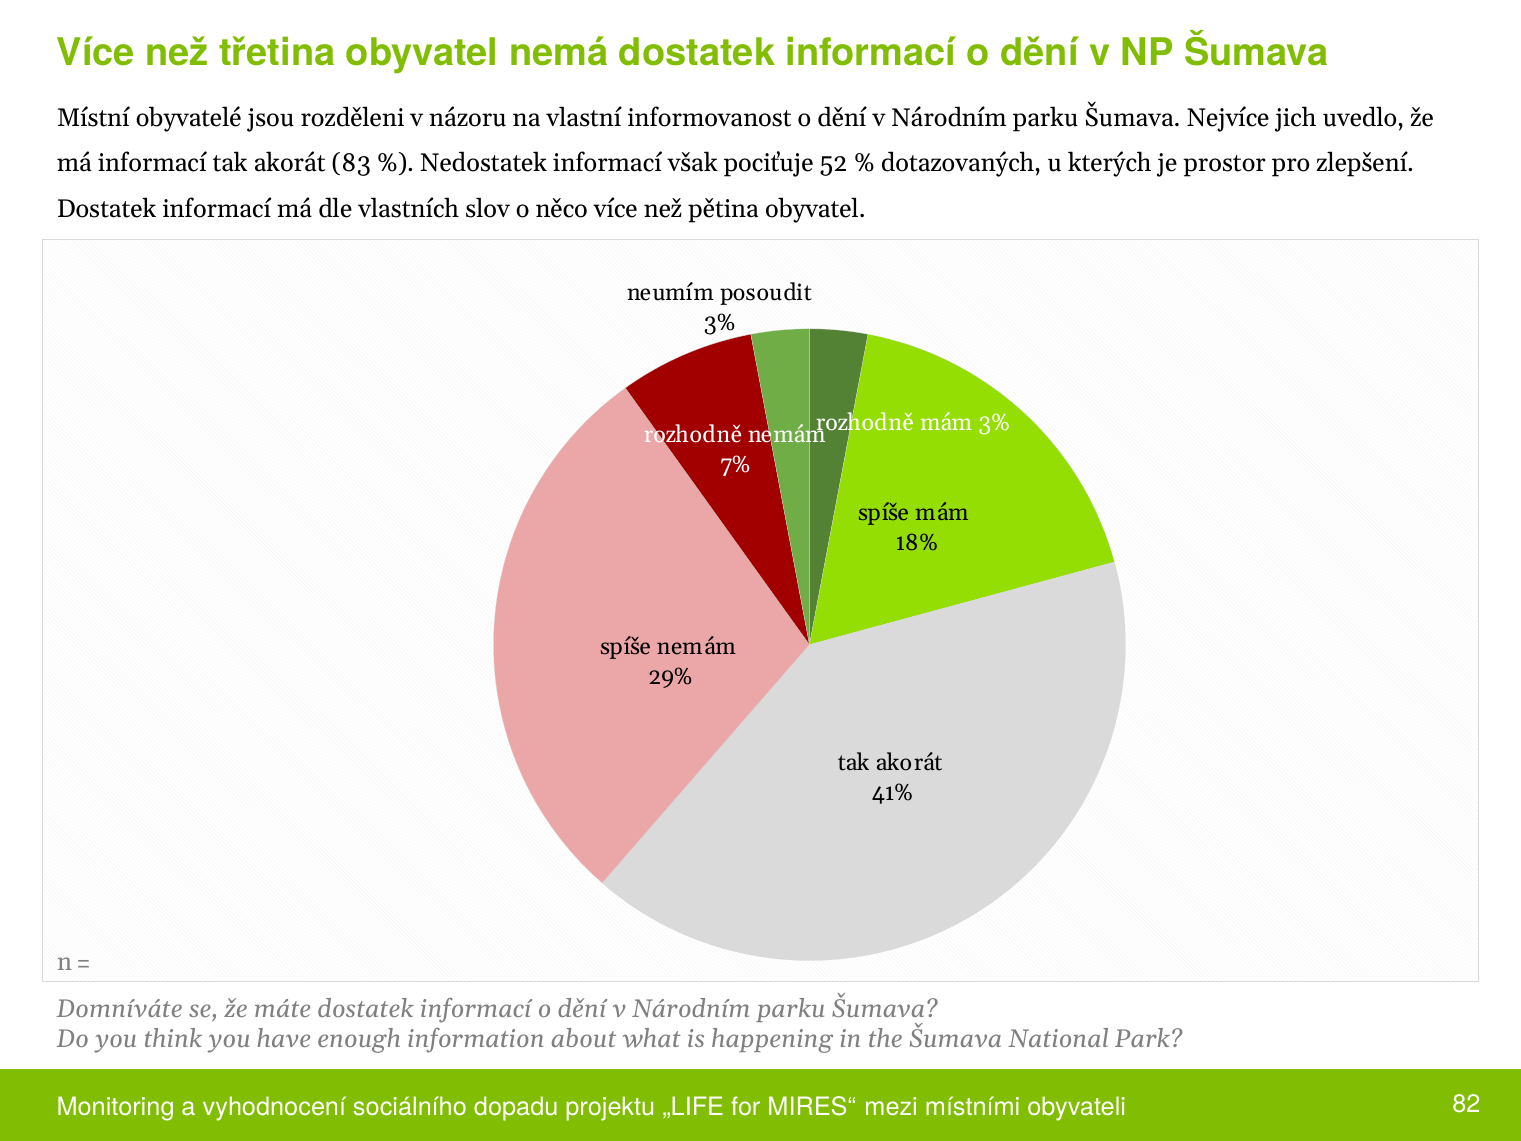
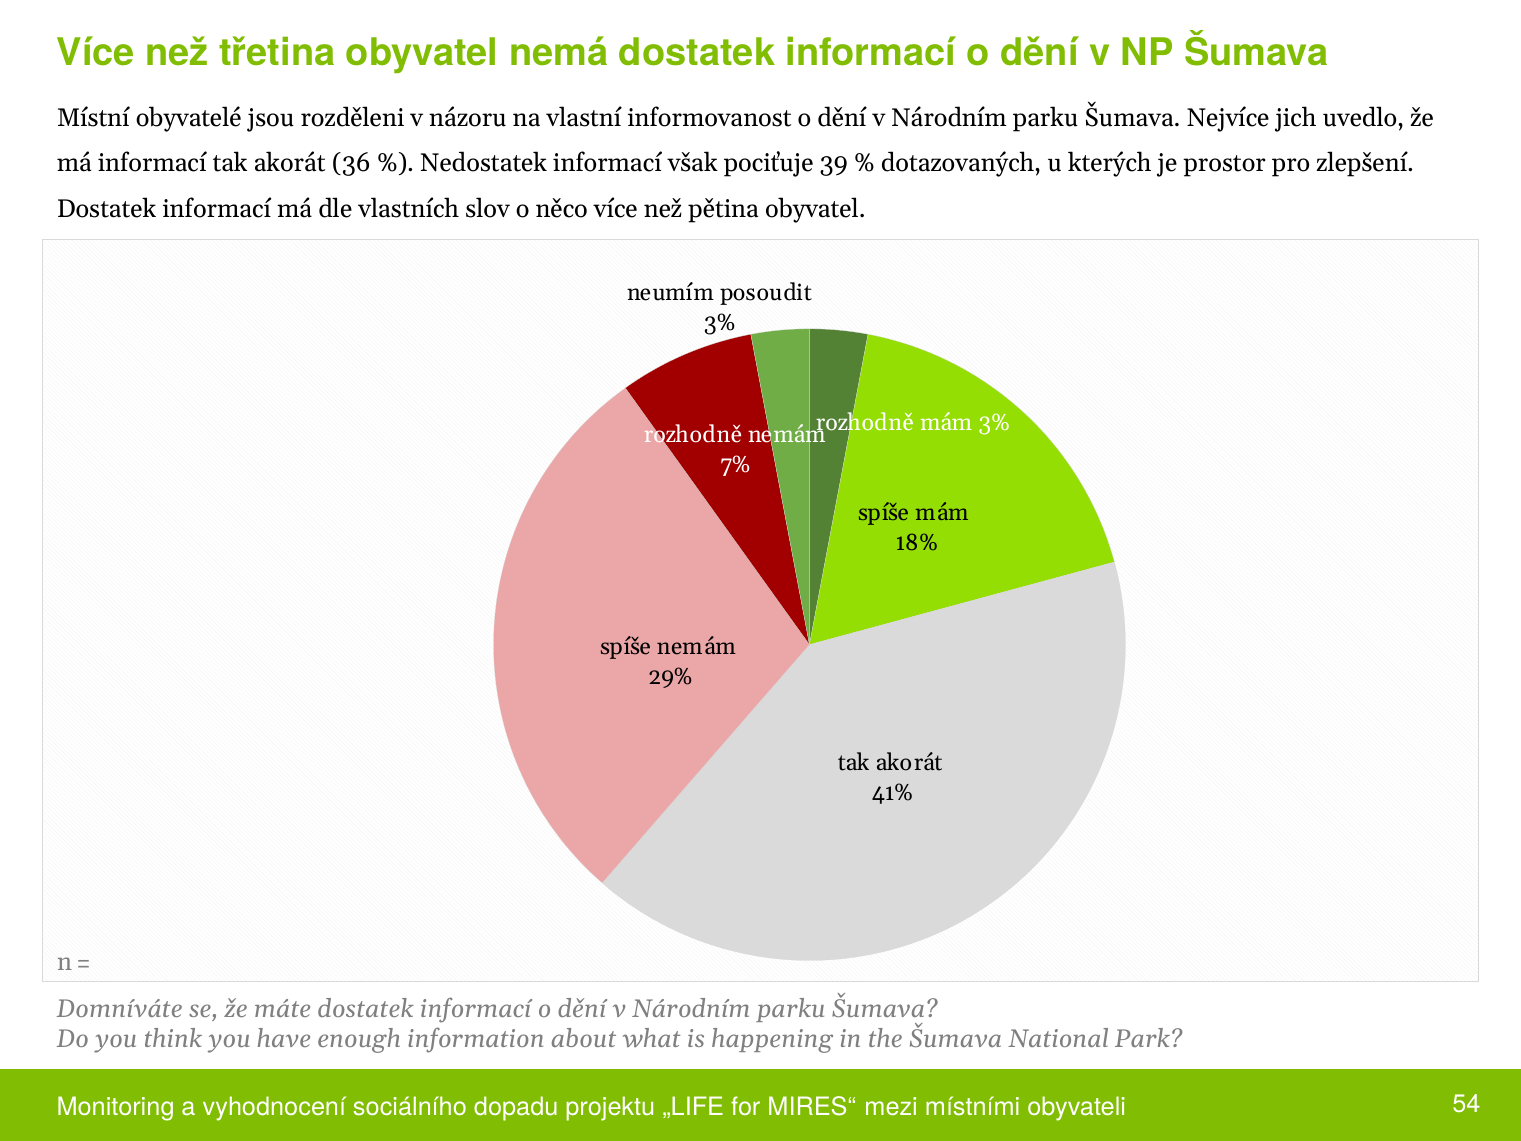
83: 83 -> 36
52: 52 -> 39
82: 82 -> 54
